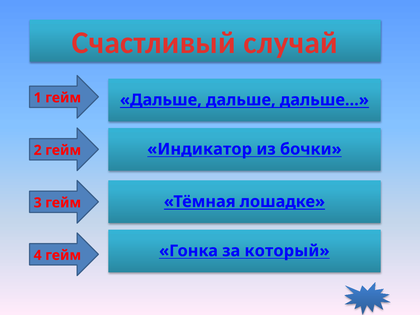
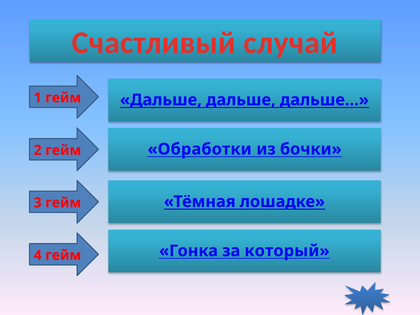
Индикатор: Индикатор -> Обработки
